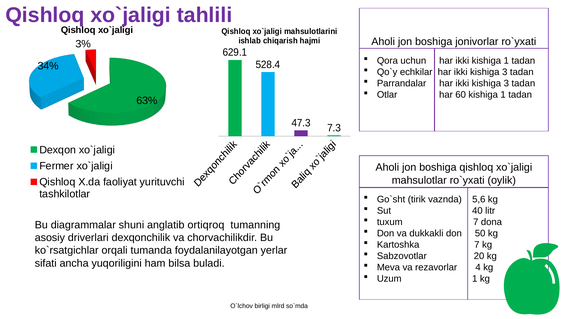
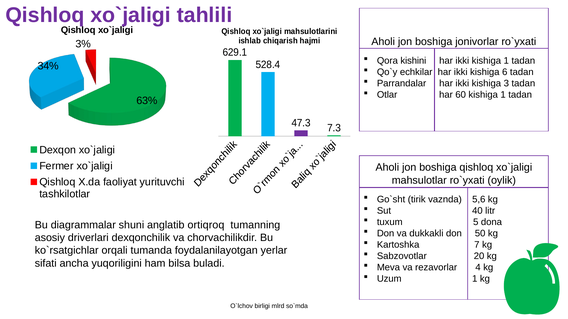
uchun: uchun -> kishini
3 at (505, 72): 3 -> 6
tuxum 7: 7 -> 5
